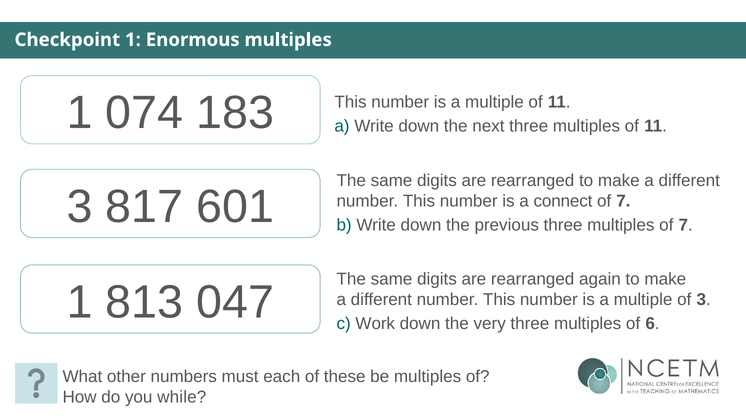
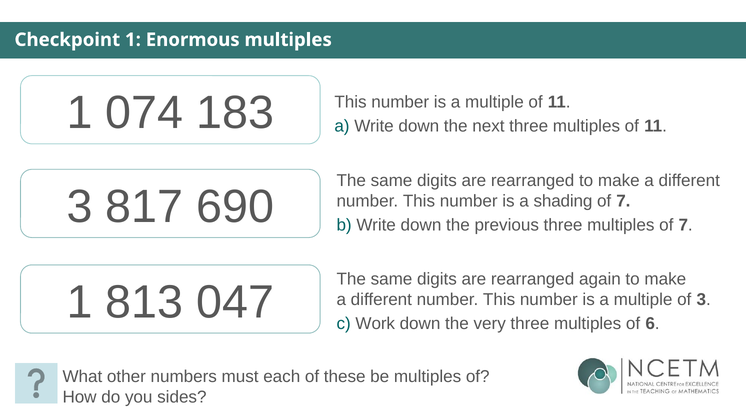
601: 601 -> 690
connect: connect -> shading
while: while -> sides
